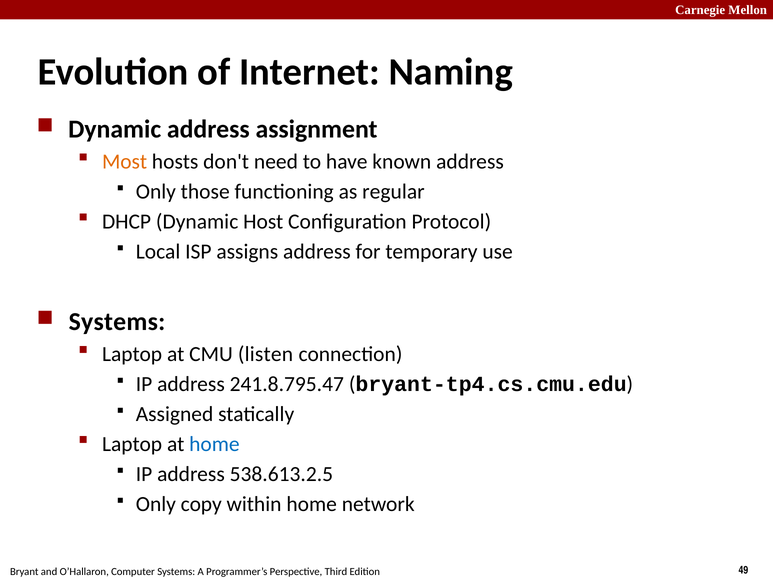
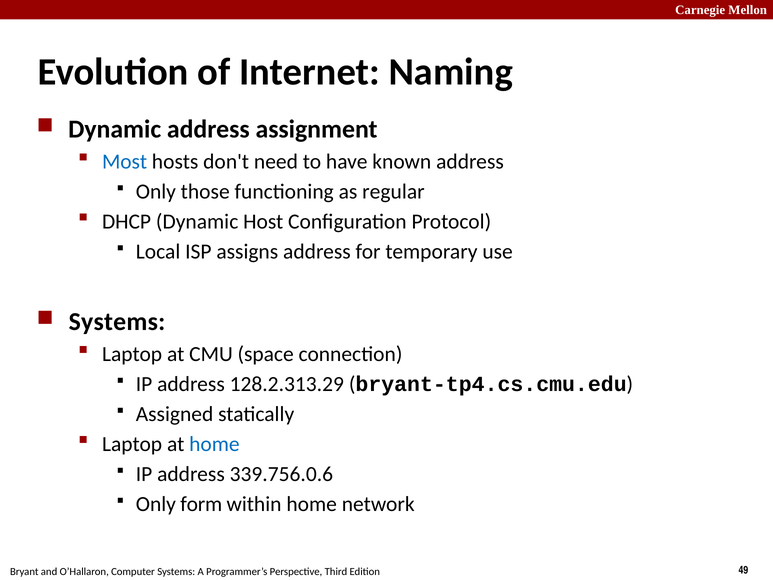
Most colour: orange -> blue
listen: listen -> space
241.8.795.47: 241.8.795.47 -> 128.2.313.29
538.613.2.5: 538.613.2.5 -> 339.756.0.6
copy: copy -> form
